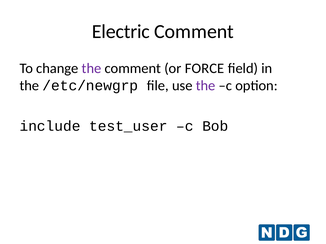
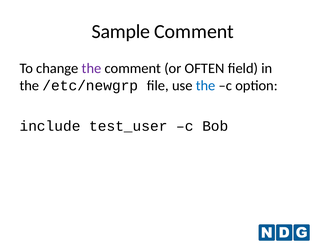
Electric: Electric -> Sample
FORCE: FORCE -> OFTEN
the at (206, 86) colour: purple -> blue
